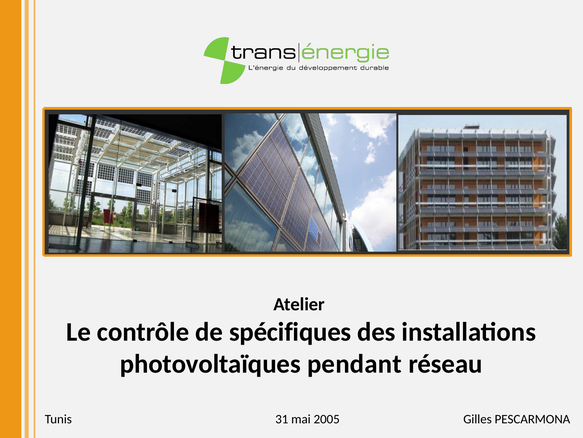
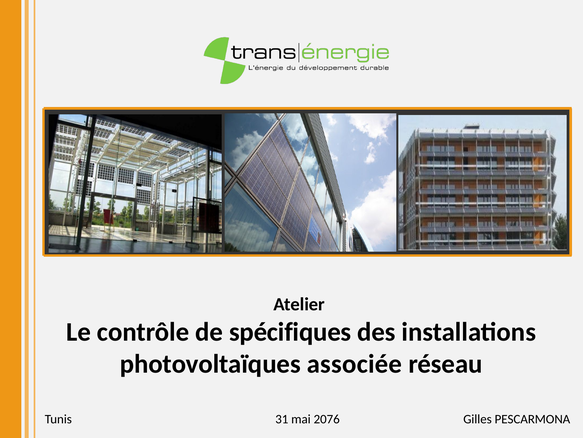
pendant: pendant -> associée
2005: 2005 -> 2076
